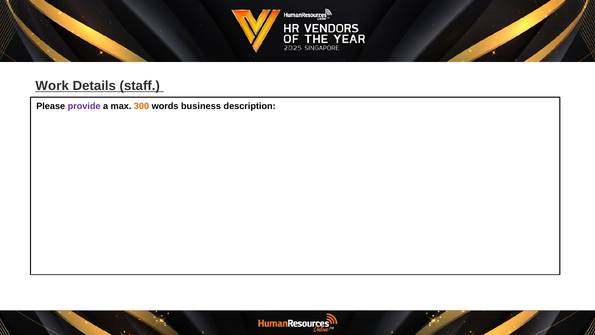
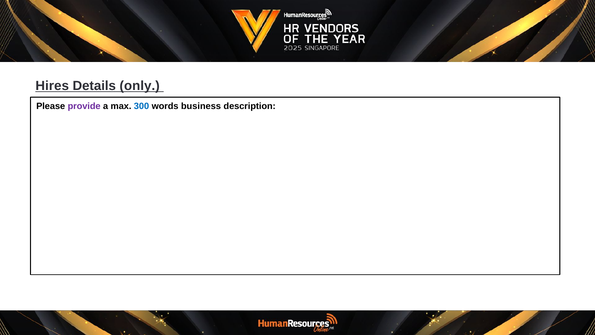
Work: Work -> Hires
staff: staff -> only
300 colour: orange -> blue
